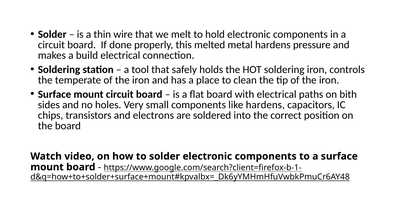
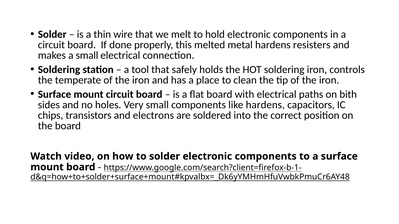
pressure: pressure -> resisters
a build: build -> small
